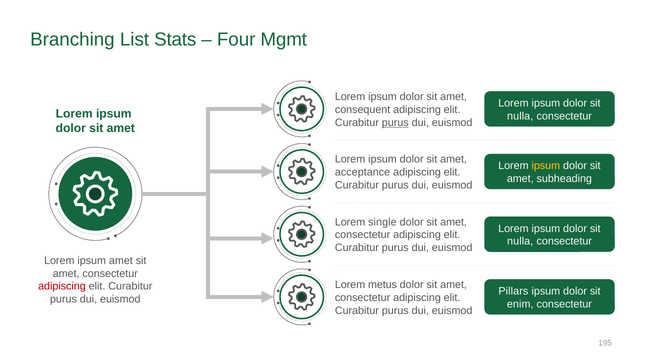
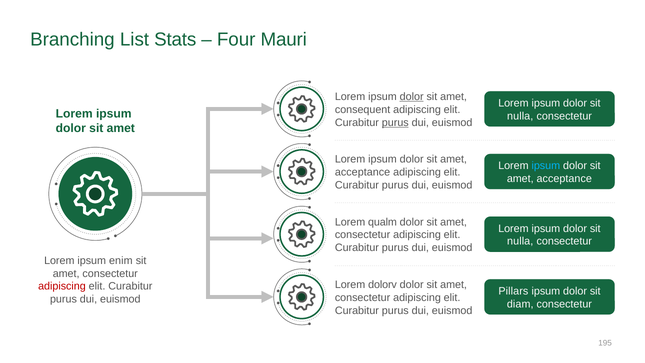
Mgmt: Mgmt -> Mauri
dolor at (412, 97) underline: none -> present
ipsum at (546, 166) colour: yellow -> light blue
subheading at (564, 179): subheading -> acceptance
single: single -> qualm
ipsum amet: amet -> enim
metus: metus -> dolorv
enim: enim -> diam
